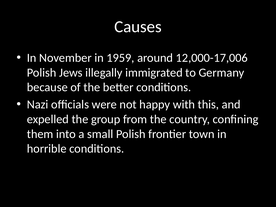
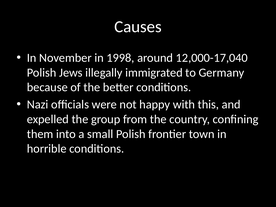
1959: 1959 -> 1998
12,000-17,006: 12,000-17,006 -> 12,000-17,040
